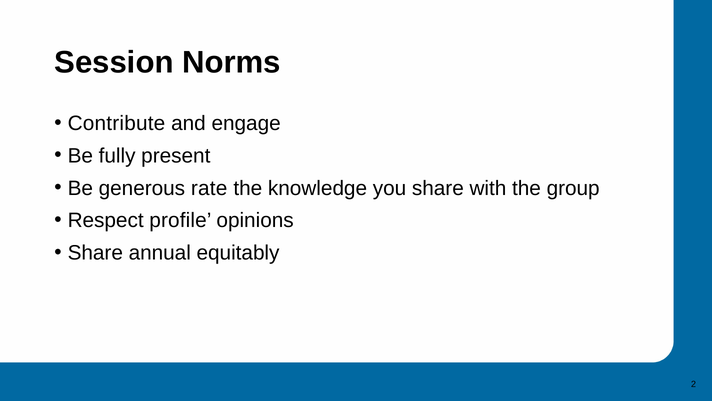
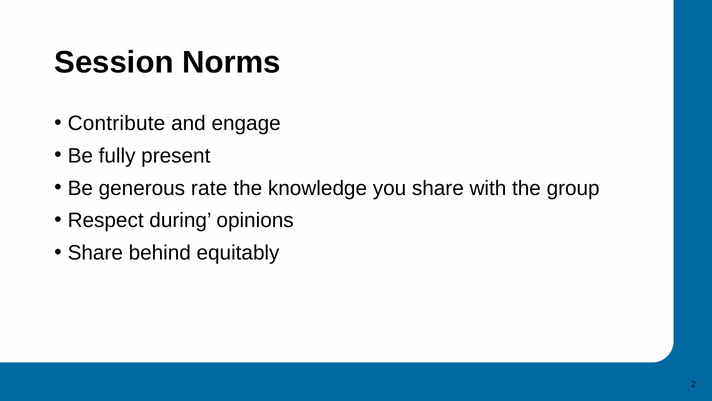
profile: profile -> during
annual: annual -> behind
